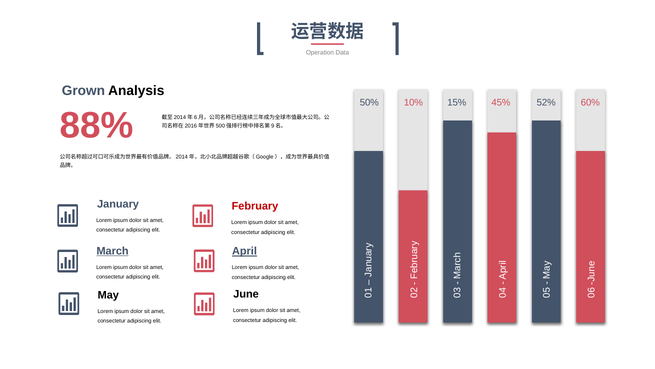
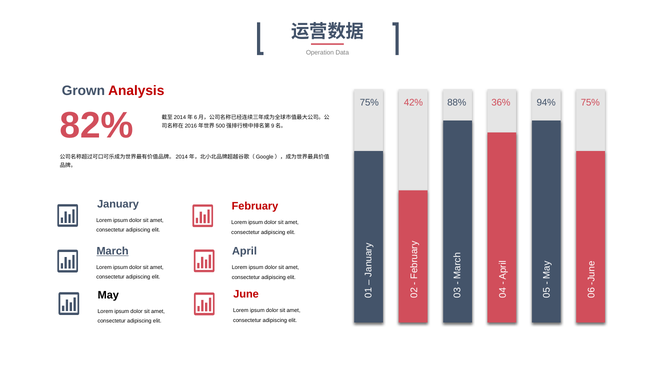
Analysis colour: black -> red
50% at (369, 103): 50% -> 75%
10%: 10% -> 42%
15%: 15% -> 88%
45%: 45% -> 36%
52%: 52% -> 94%
60% at (590, 103): 60% -> 75%
88%: 88% -> 82%
April underline: present -> none
June colour: black -> red
